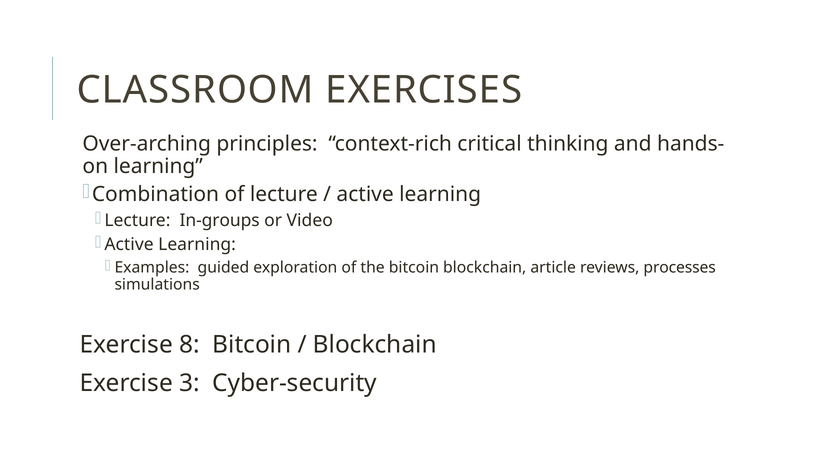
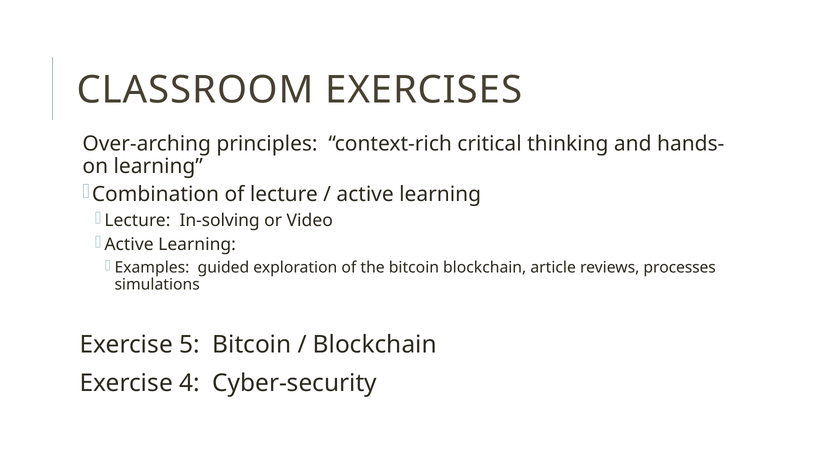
In-groups: In-groups -> In-solving
8: 8 -> 5
3: 3 -> 4
